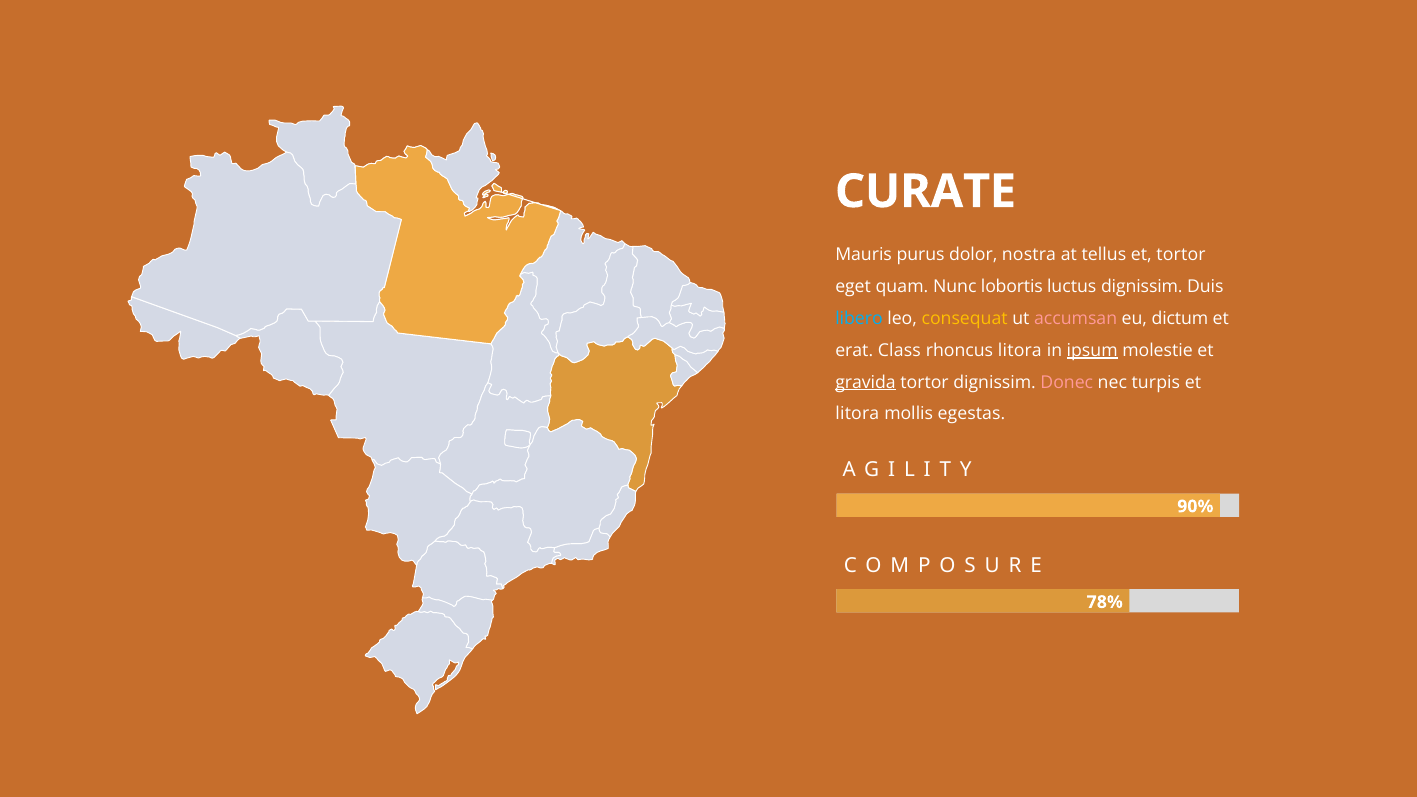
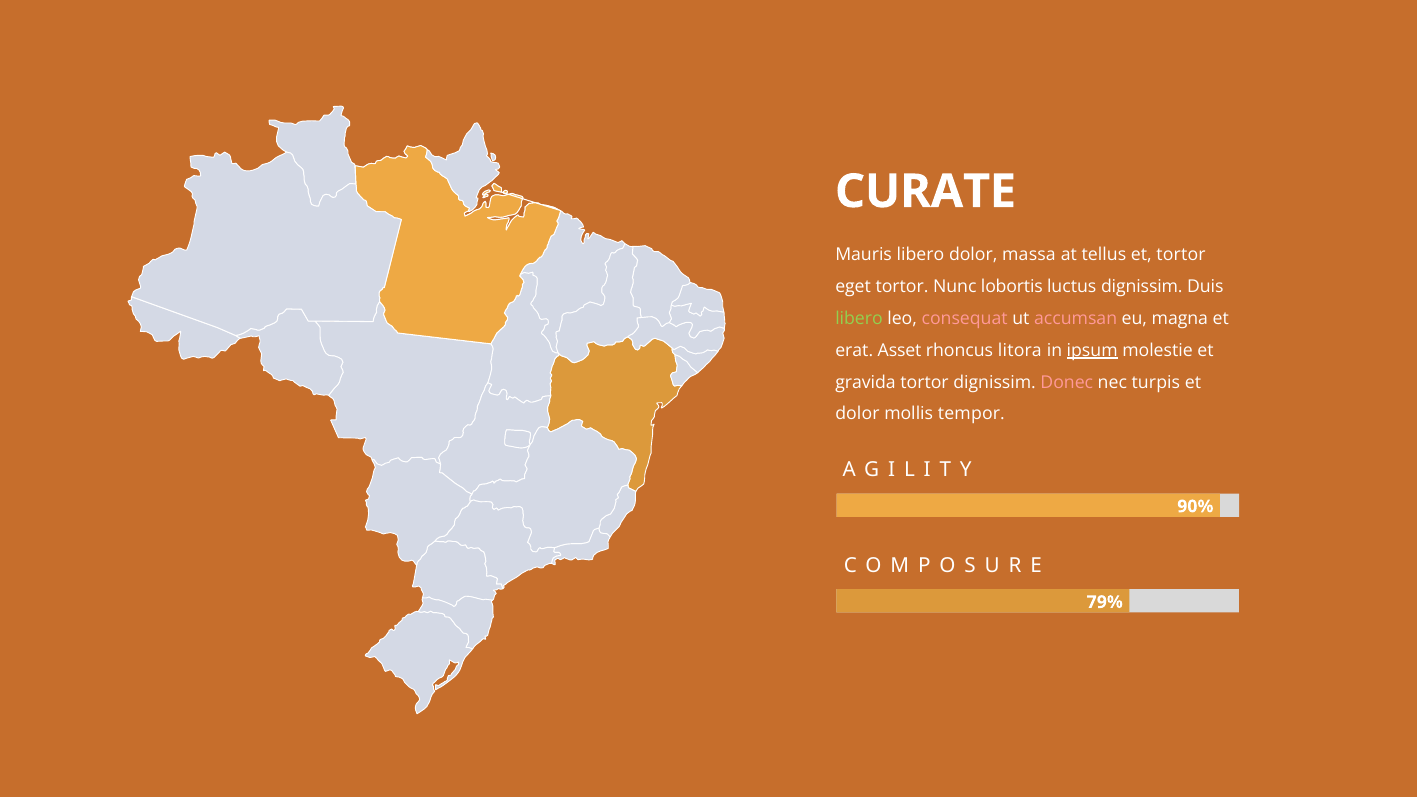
Mauris purus: purus -> libero
nostra: nostra -> massa
eget quam: quam -> tortor
libero at (859, 319) colour: light blue -> light green
consequat colour: yellow -> pink
dictum: dictum -> magna
Class: Class -> Asset
gravida underline: present -> none
litora at (857, 414): litora -> dolor
egestas: egestas -> tempor
78%: 78% -> 79%
